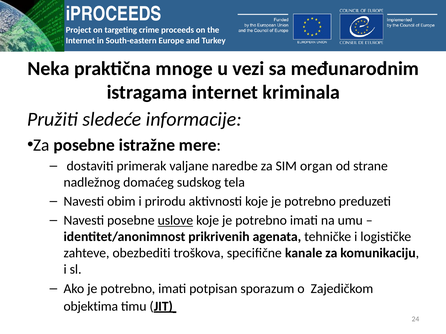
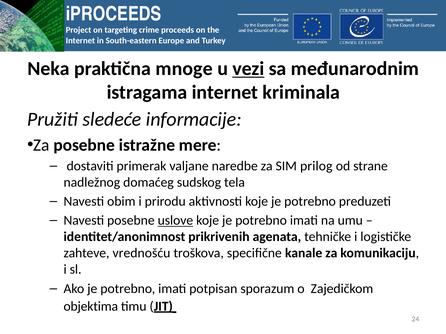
vezi underline: none -> present
organ: organ -> prilog
obezbediti: obezbediti -> vrednošću
